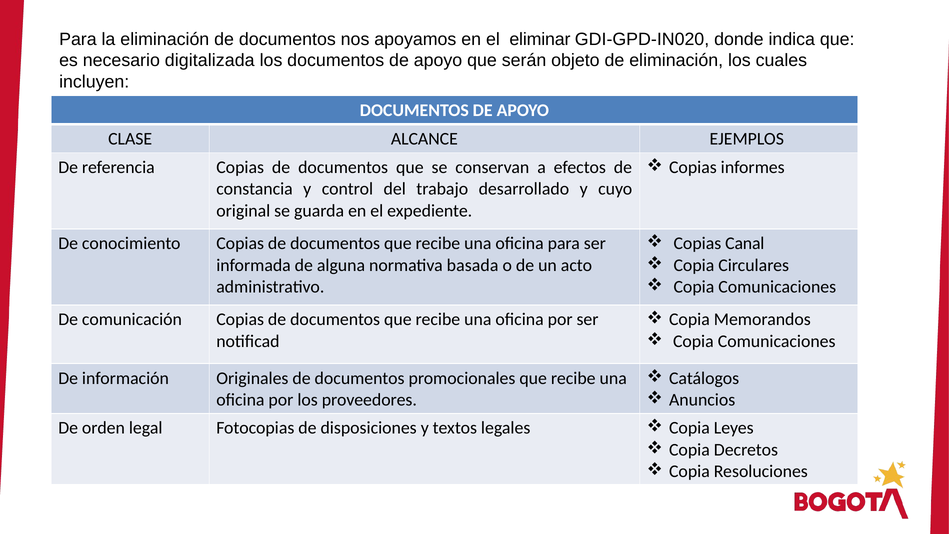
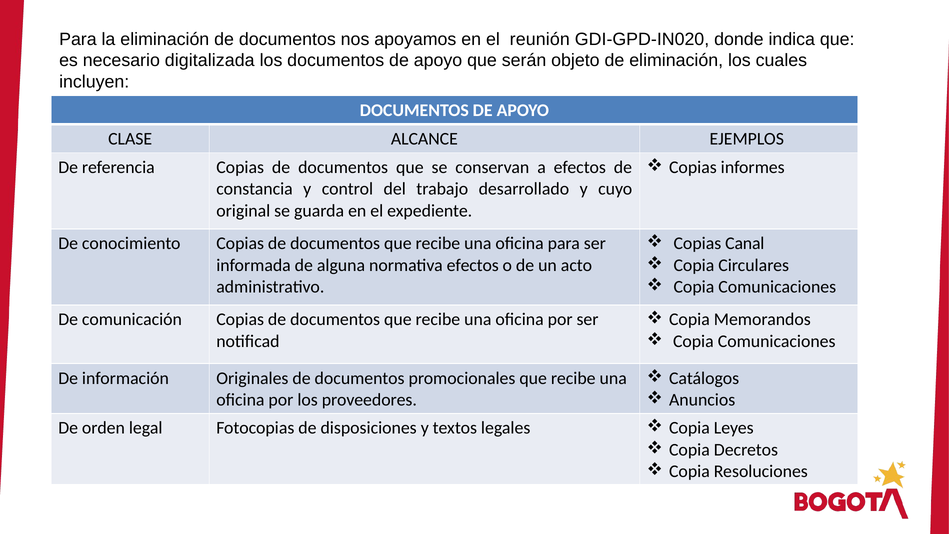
eliminar: eliminar -> reunión
normativa basada: basada -> efectos
